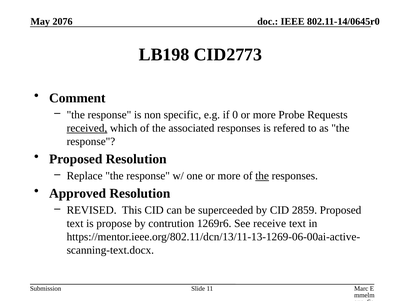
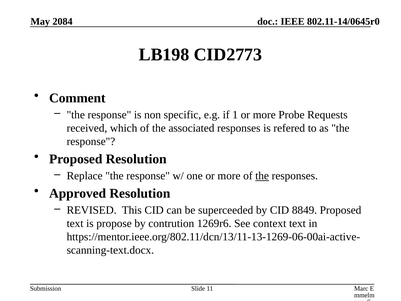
2076: 2076 -> 2084
0: 0 -> 1
received underline: present -> none
2859: 2859 -> 8849
receive: receive -> context
